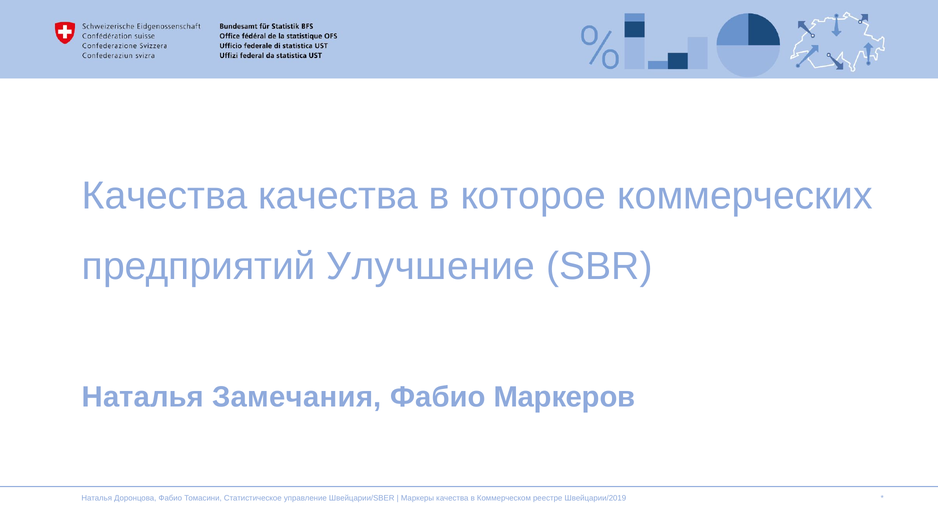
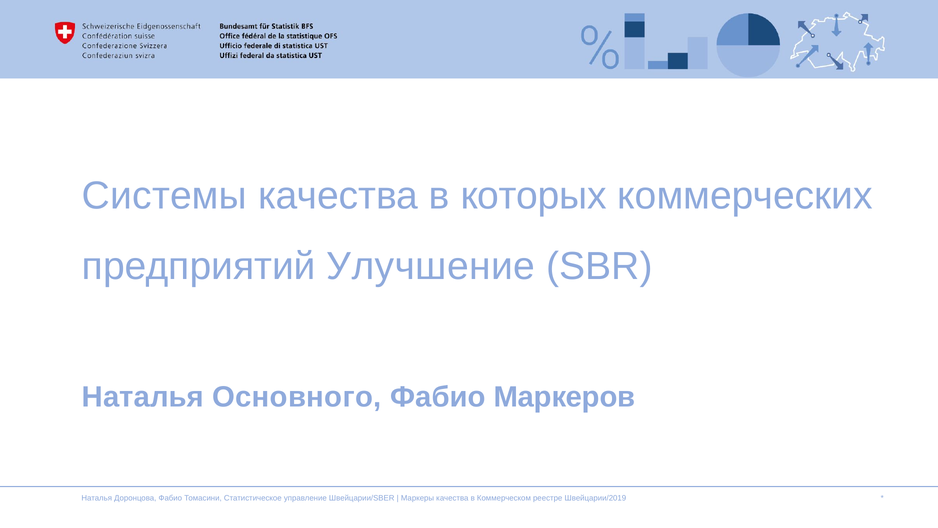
Качества at (165, 196): Качества -> Системы
которое: которое -> которых
Замечания: Замечания -> Основного
